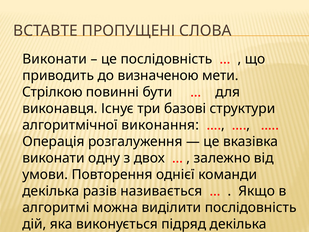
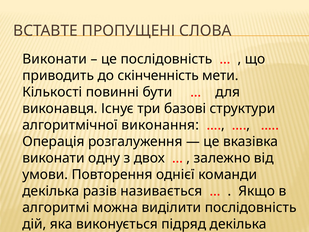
визначеною: визначеною -> скінченність
Стрілкою: Стрілкою -> Кількості
